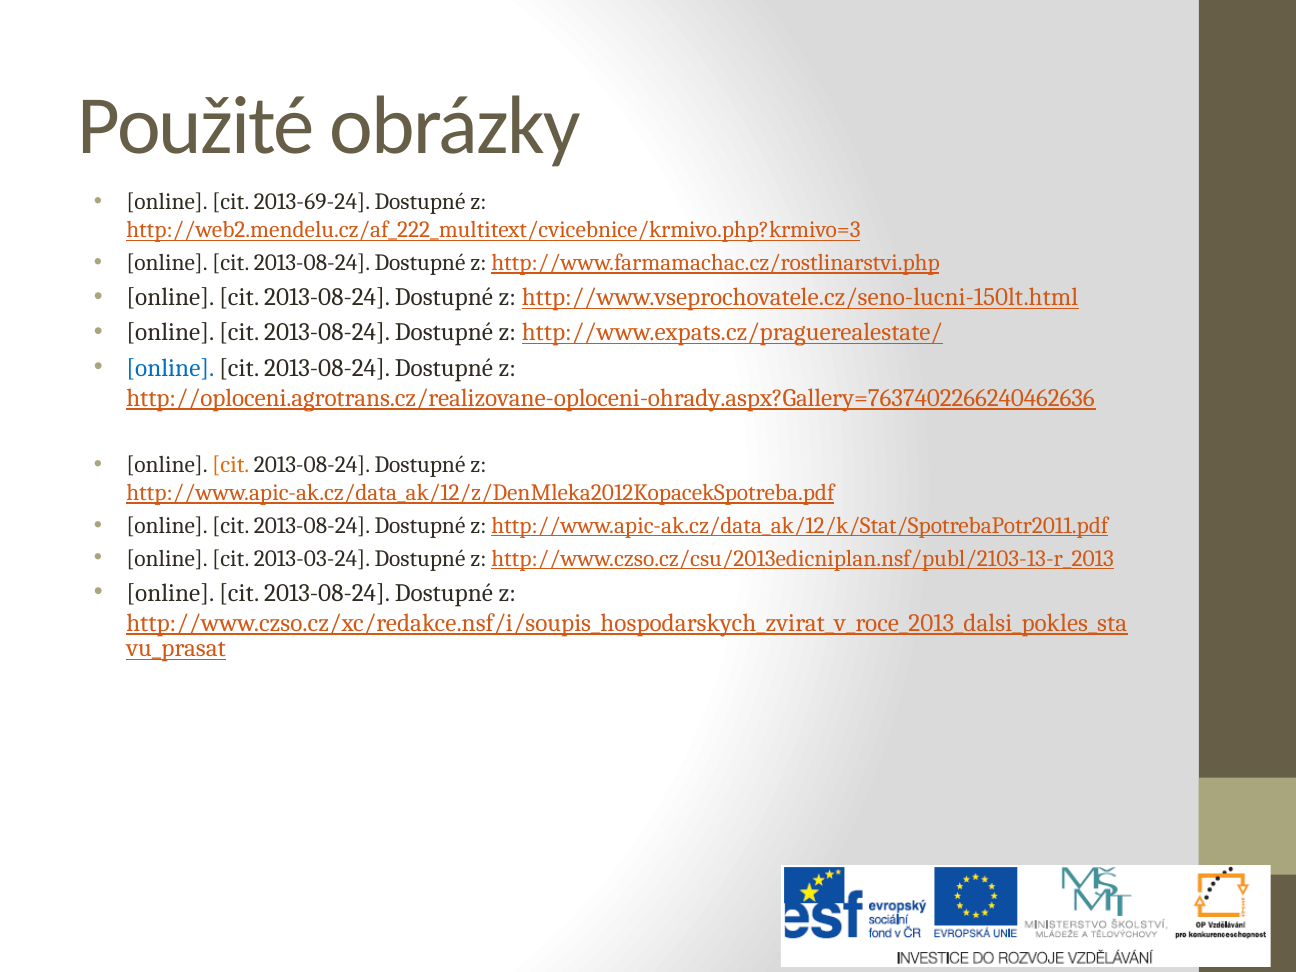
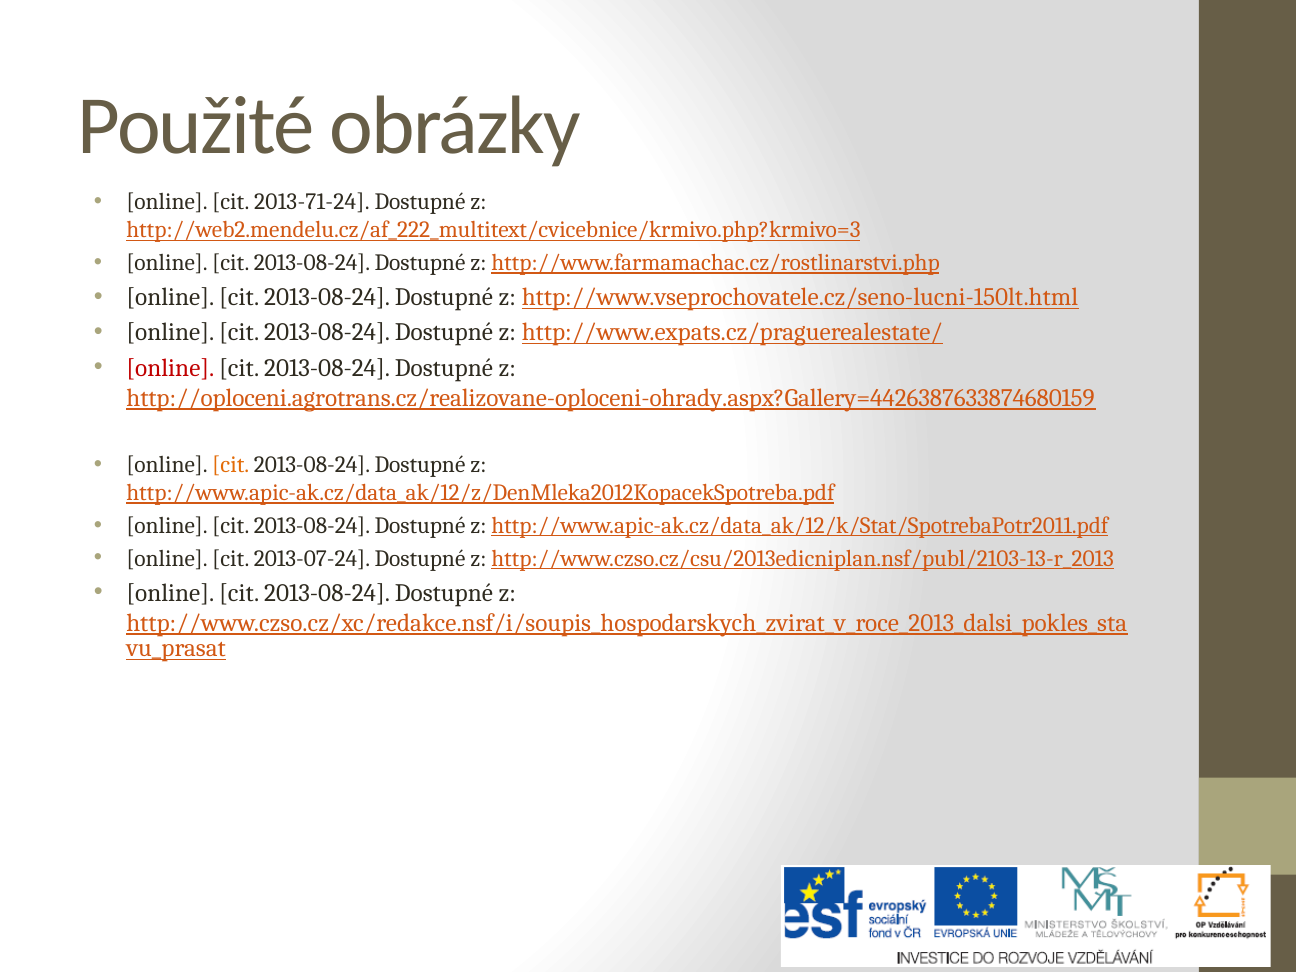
2013-69-24: 2013-69-24 -> 2013-71-24
online at (170, 368) colour: blue -> red
http://oploceni.agrotrans.cz/realizovane-oploceni-ohrady.aspx?Gallery=7637402266240462636: http://oploceni.agrotrans.cz/realizovane-oploceni-ohrady.aspx?Gallery=7637402266240462636 -> http://oploceni.agrotrans.cz/realizovane-oploceni-ohrady.aspx?Gallery=4426387633874680159
2013-03-24: 2013-03-24 -> 2013-07-24
